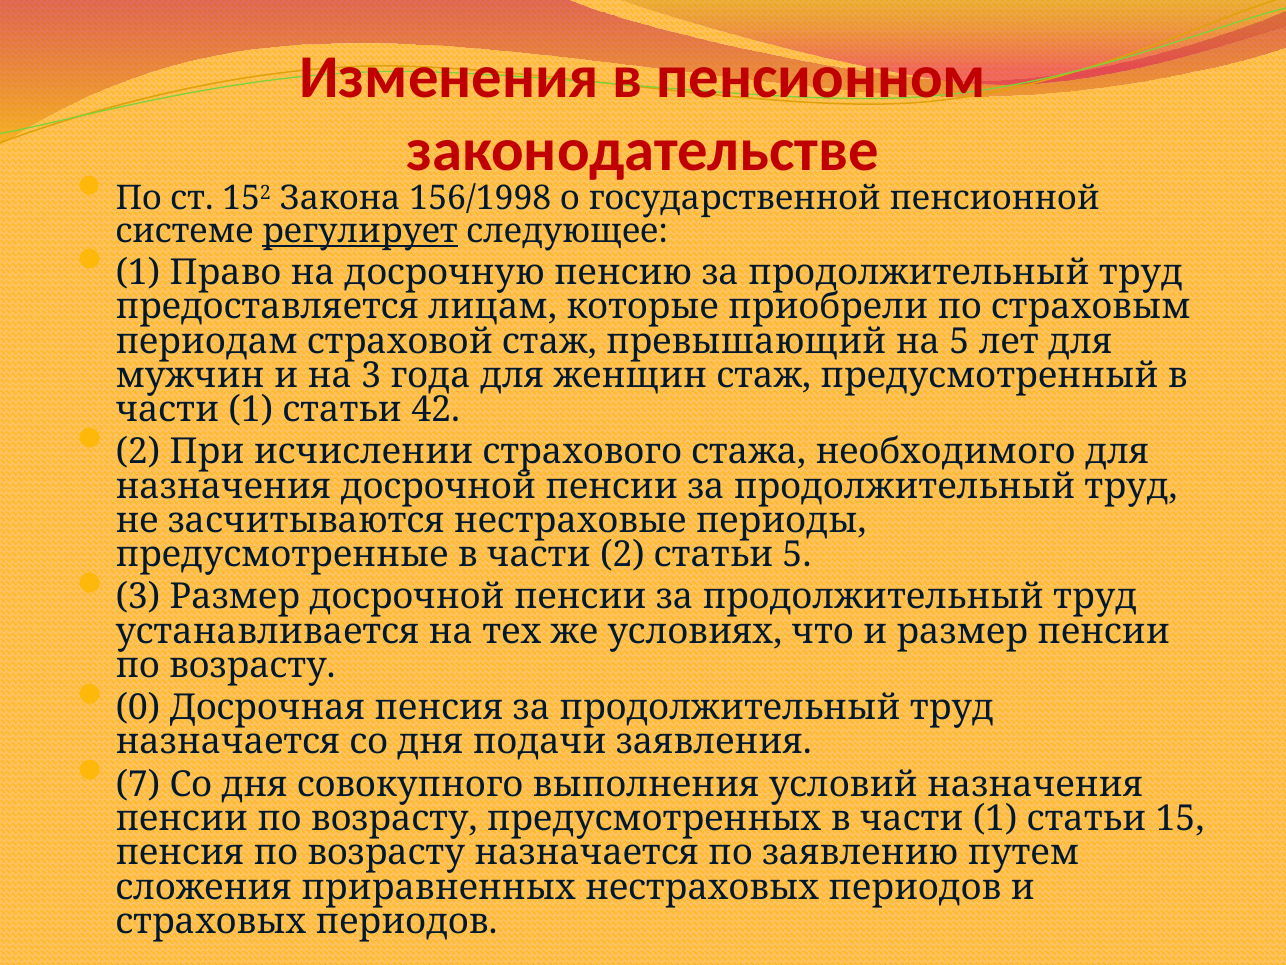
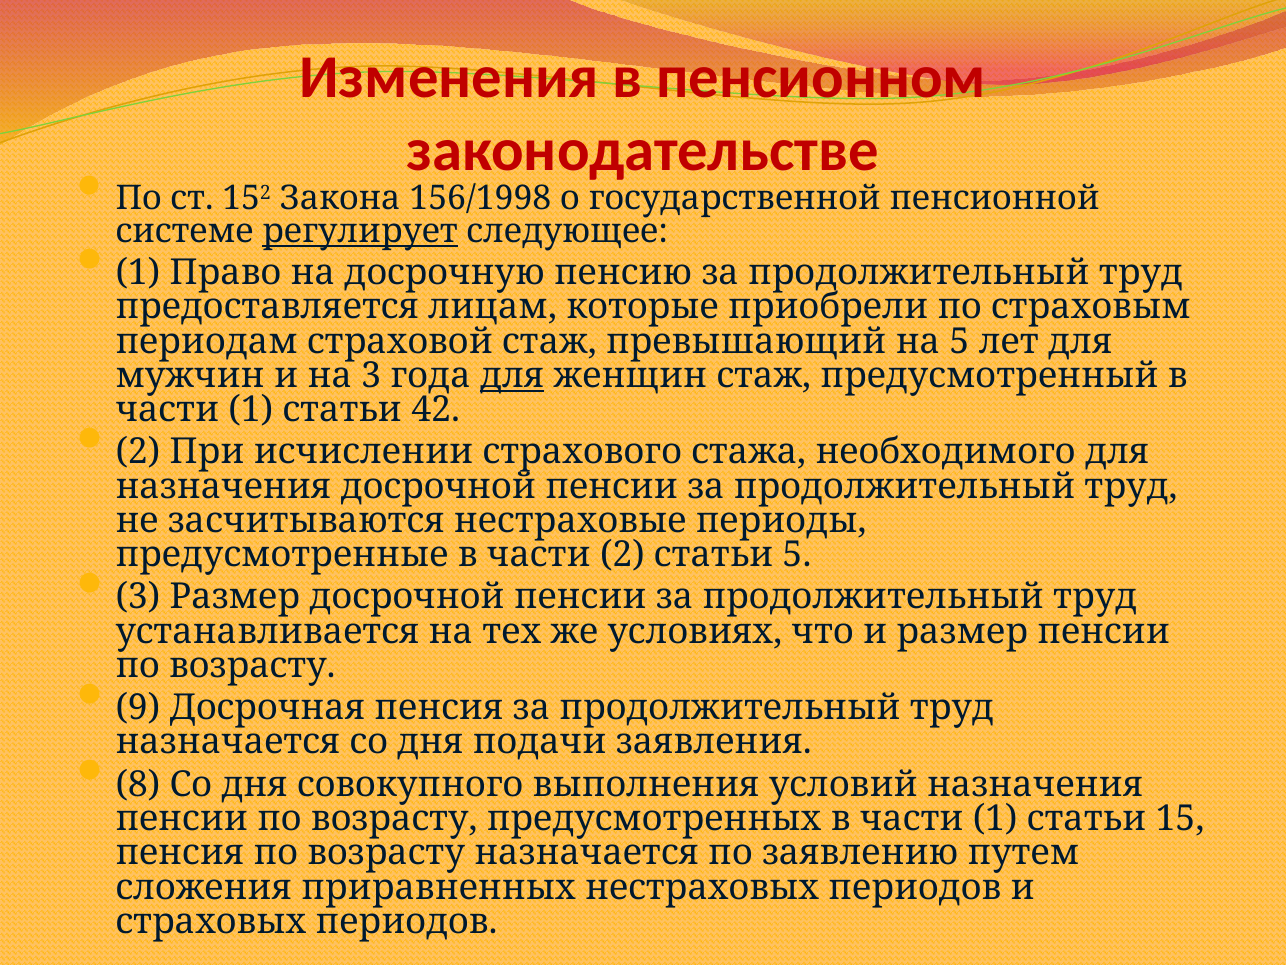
для at (512, 375) underline: none -> present
0: 0 -> 9
7: 7 -> 8
